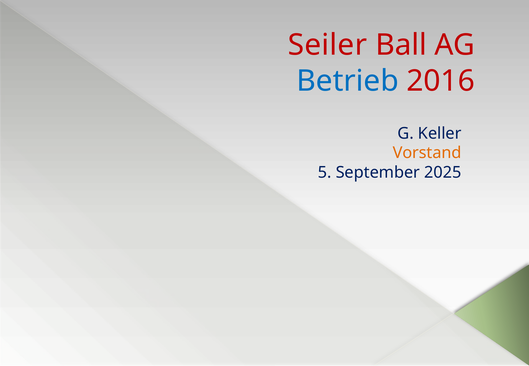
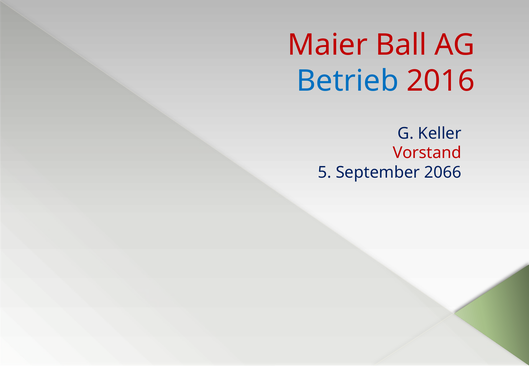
Seiler: Seiler -> Maier
Vorstand colour: orange -> red
2025: 2025 -> 2066
